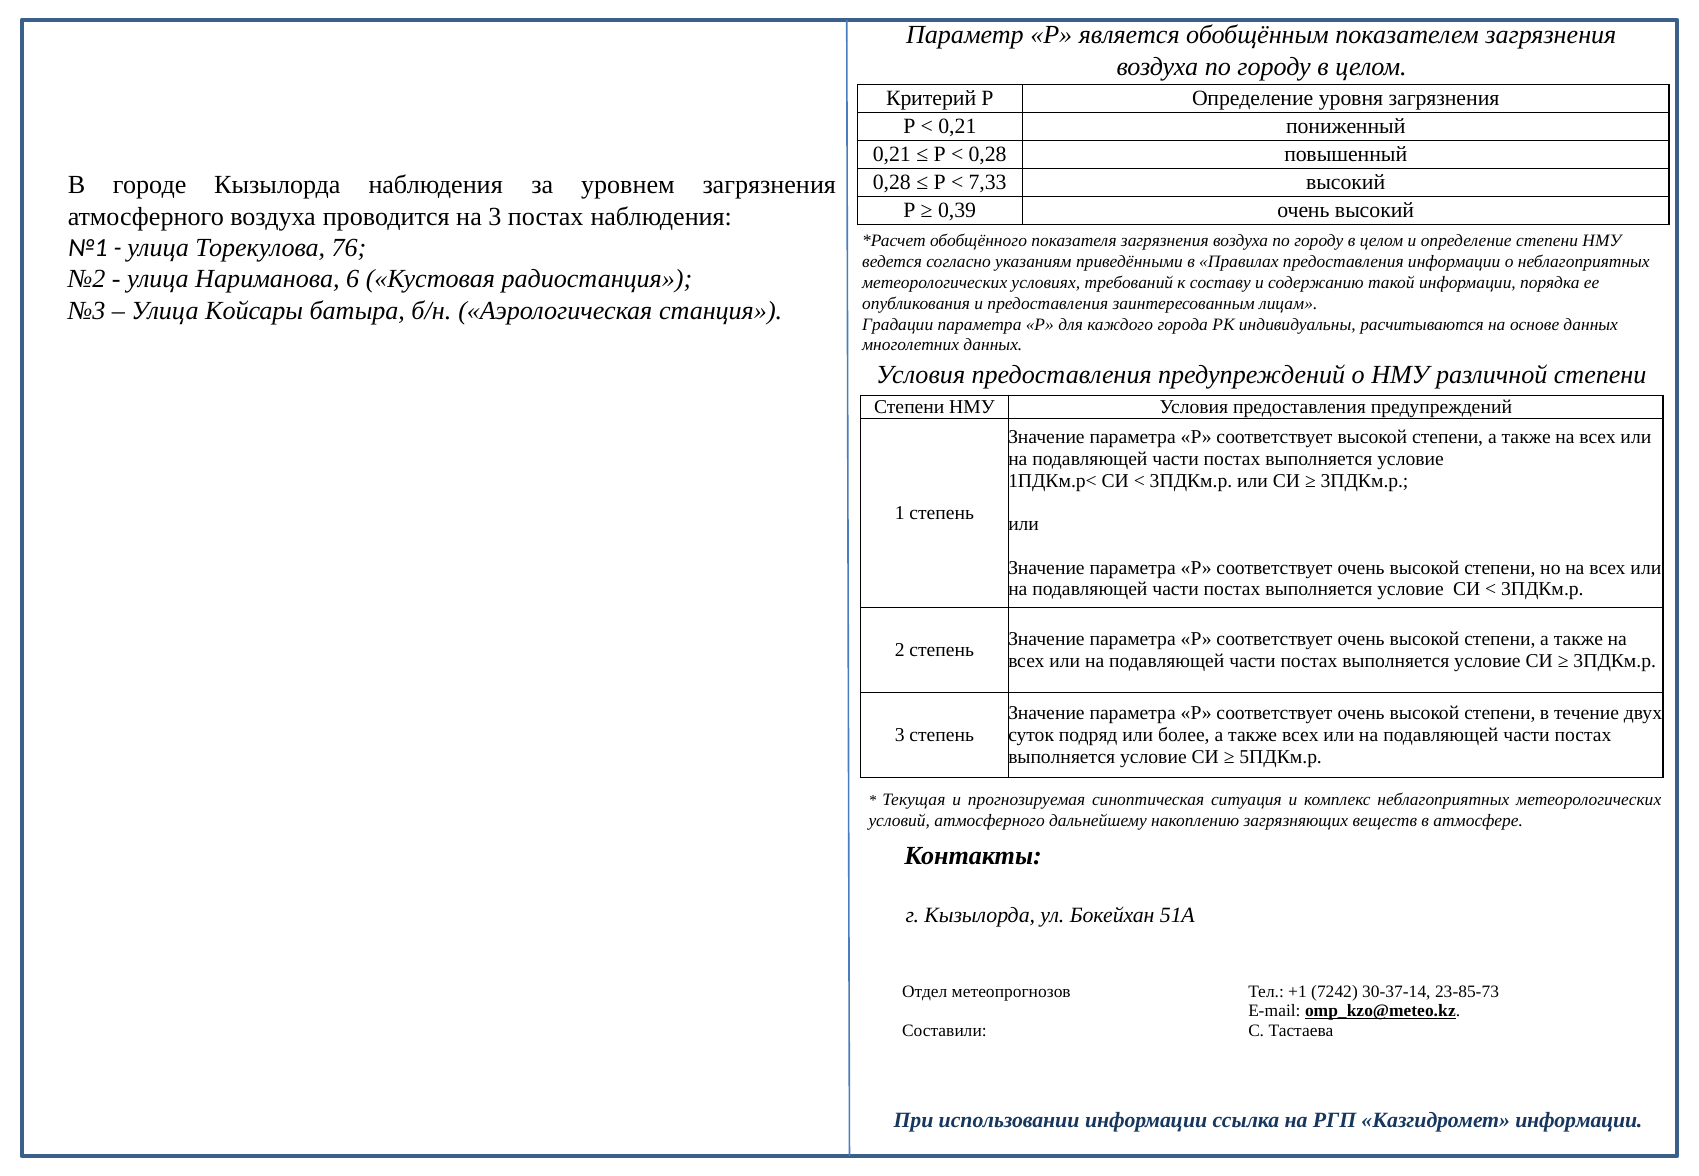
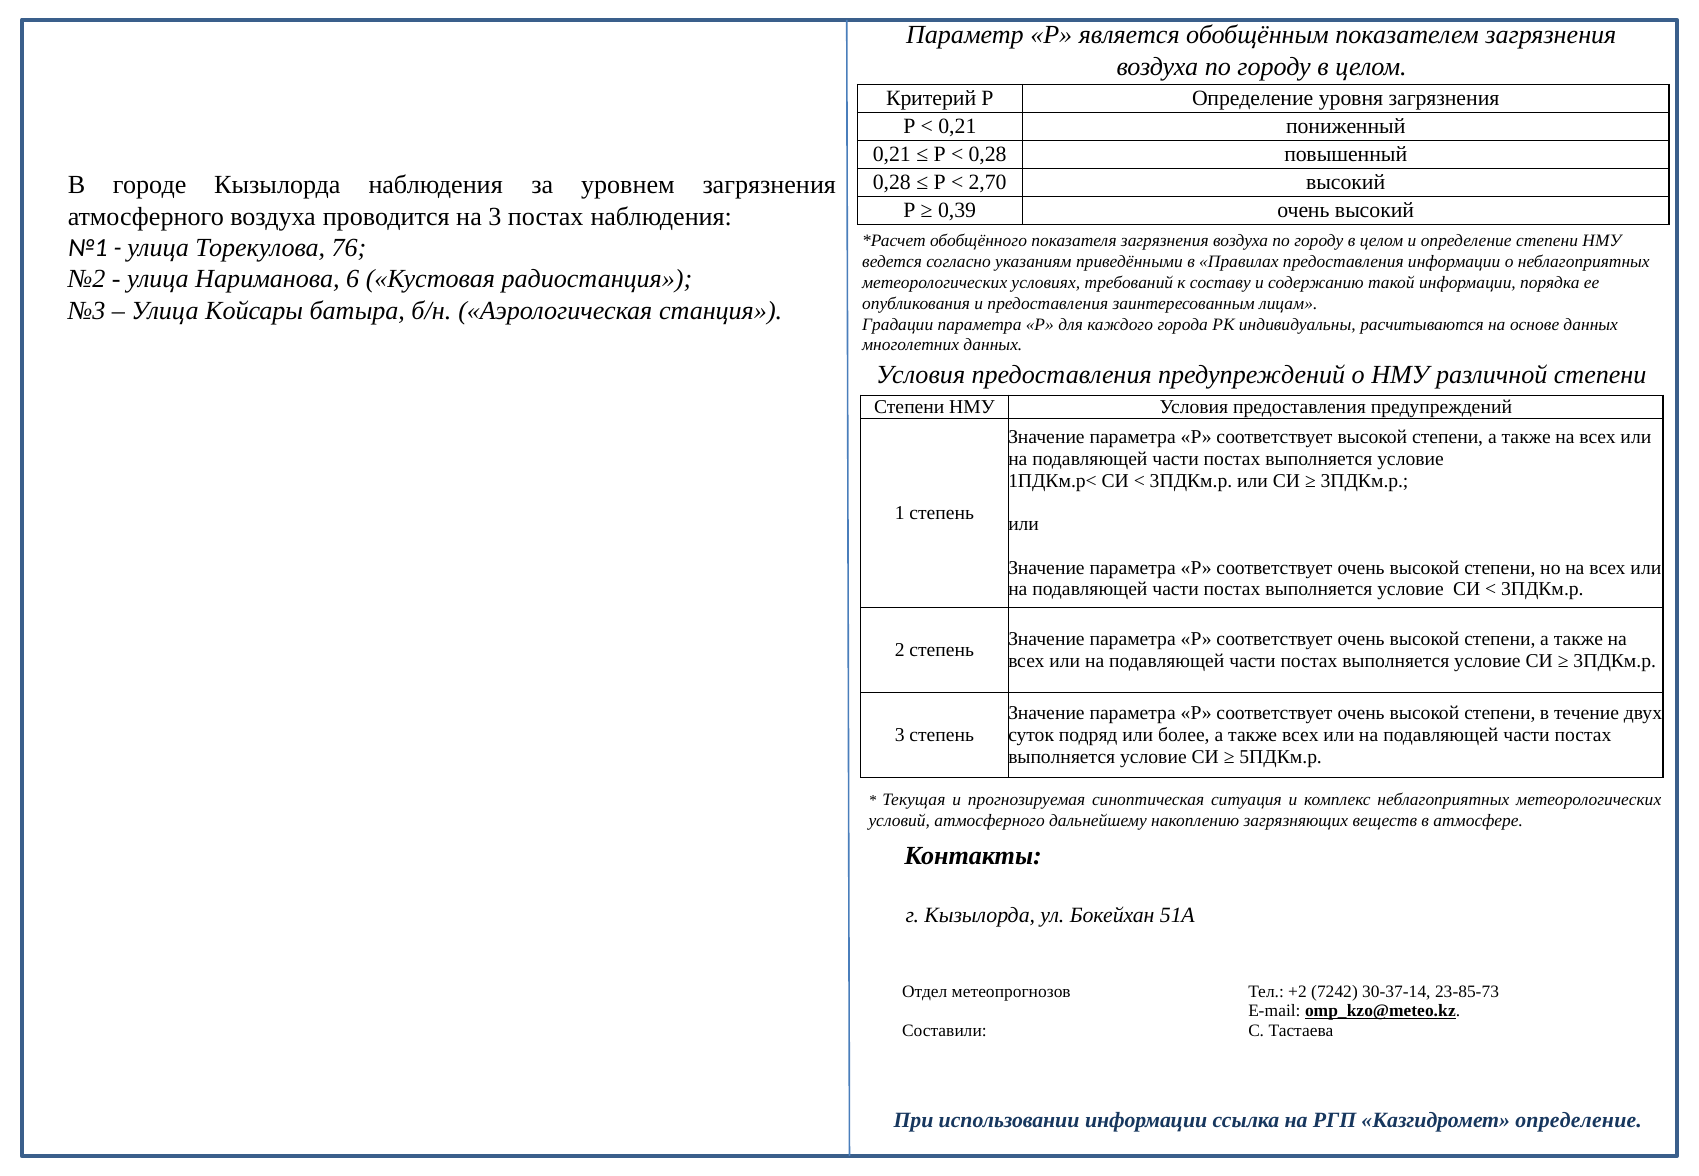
7,33: 7,33 -> 2,70
+1: +1 -> +2
Казгидромет информации: информации -> определение
